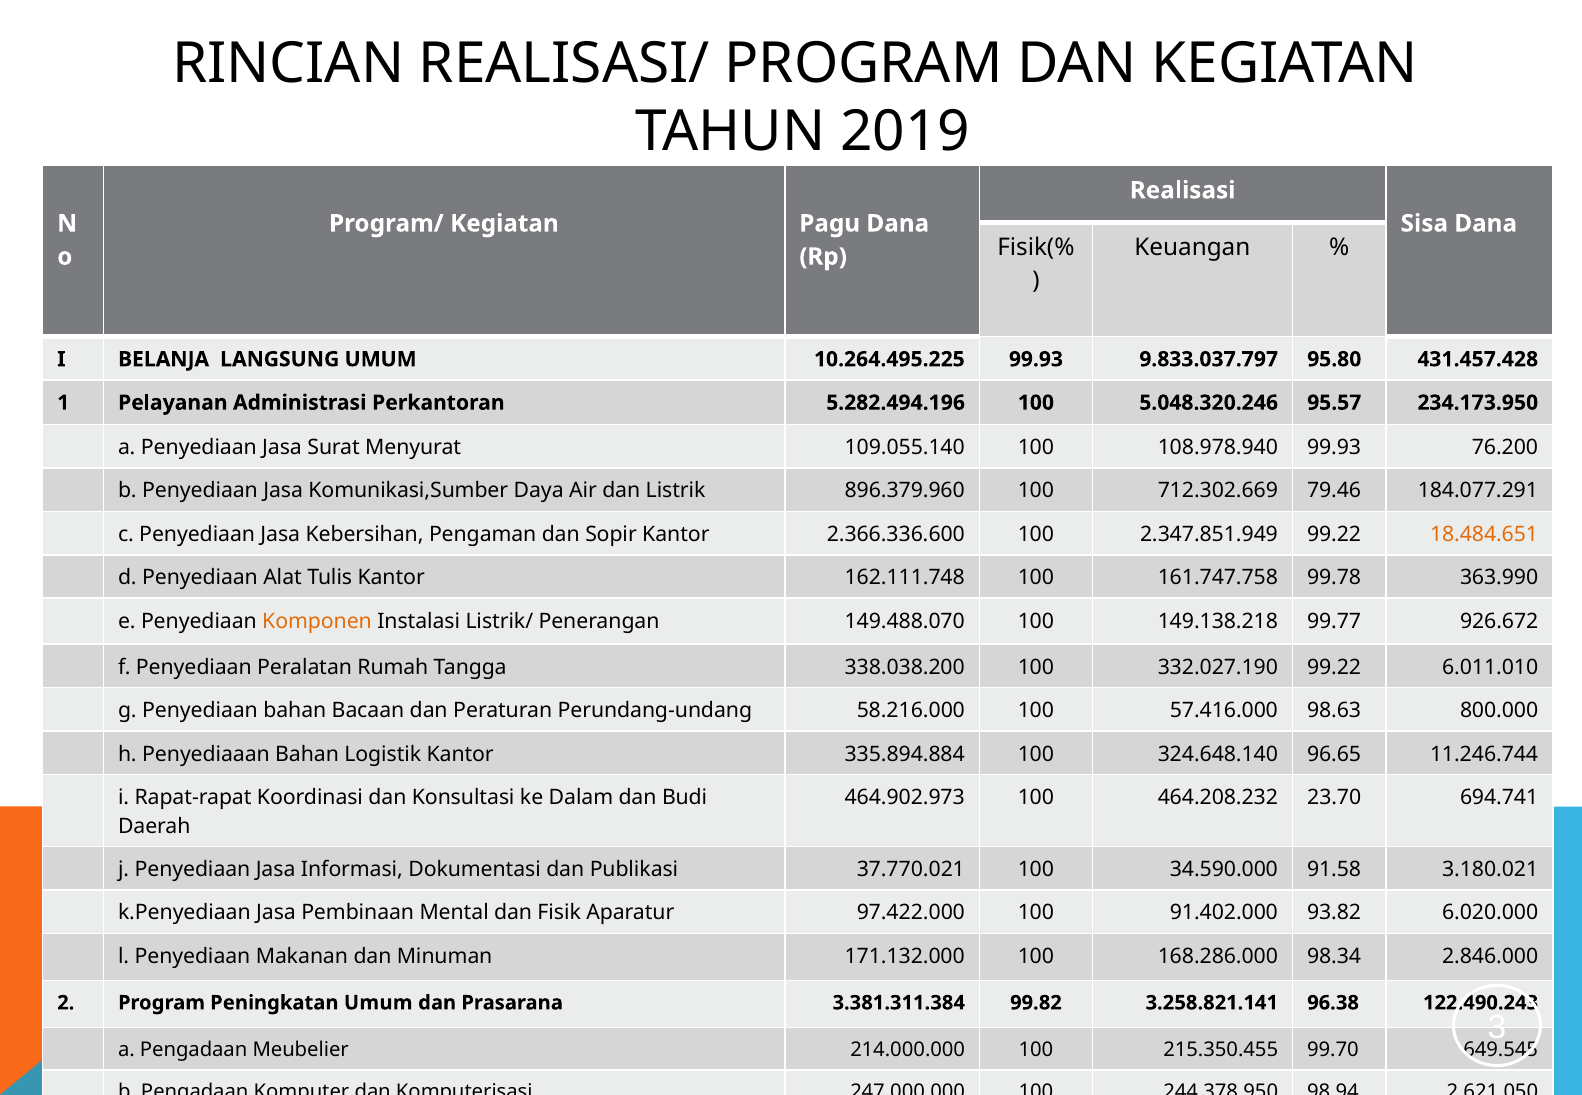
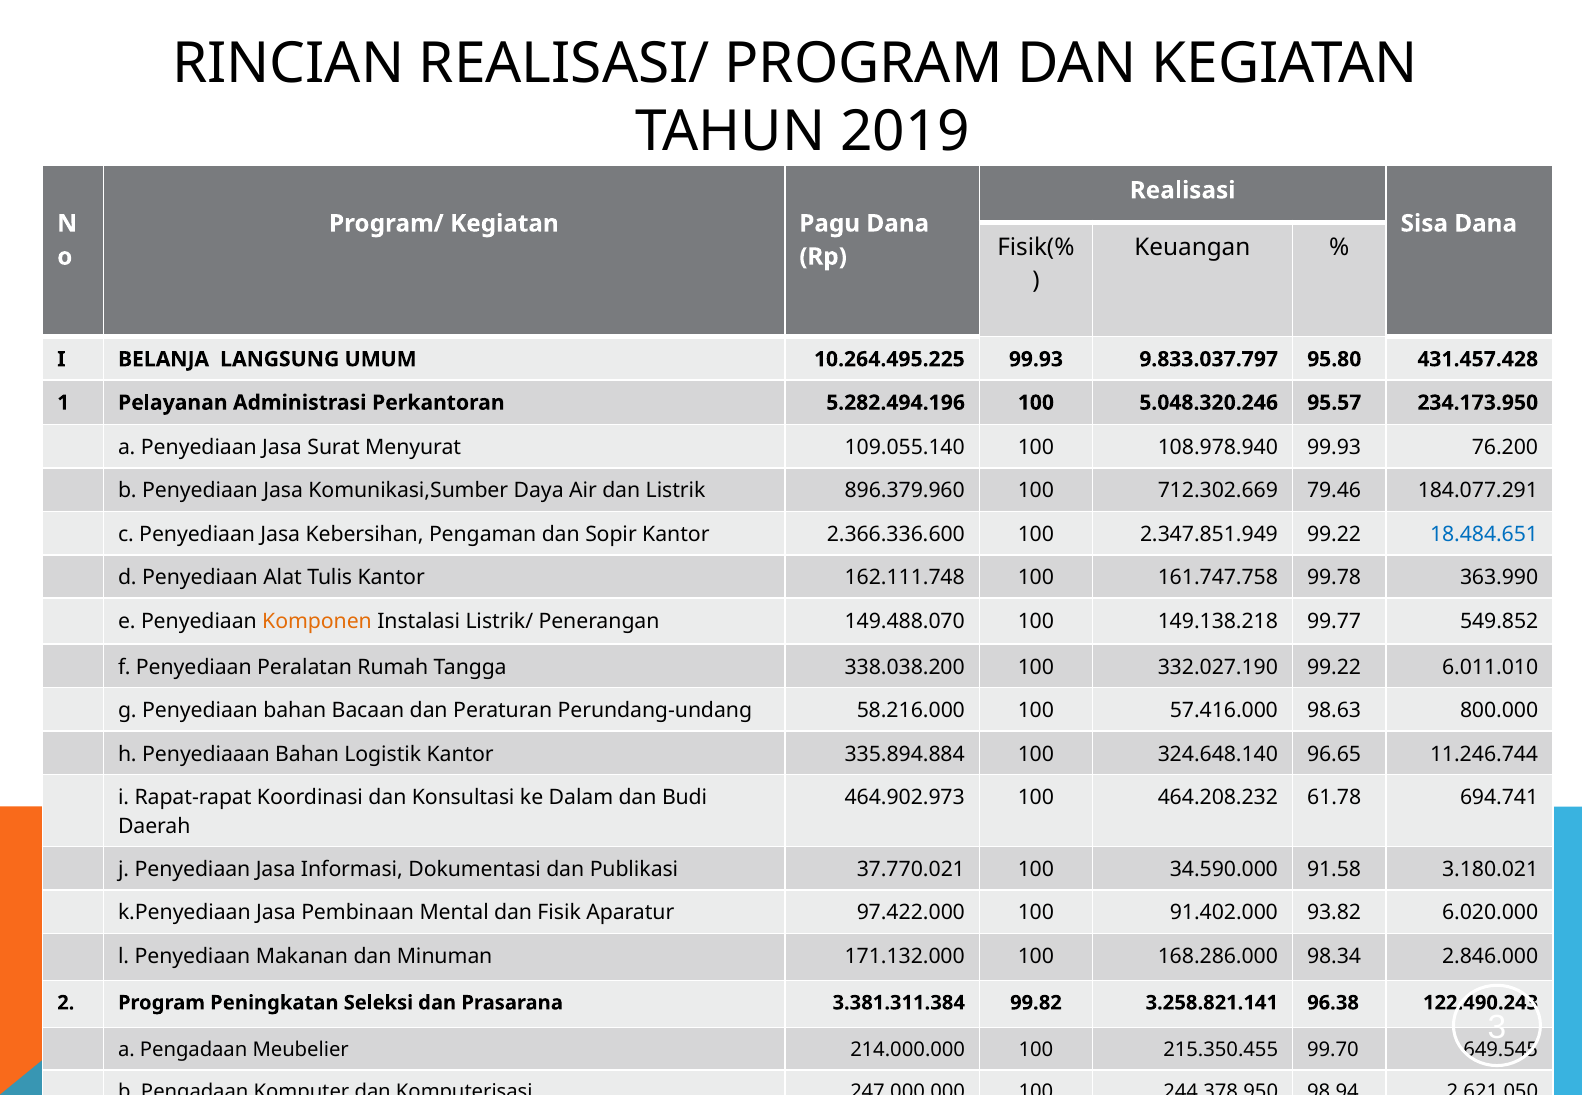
18.484.651 colour: orange -> blue
926.672: 926.672 -> 549.852
23.70: 23.70 -> 61.78
Peningkatan Umum: Umum -> Seleksi
